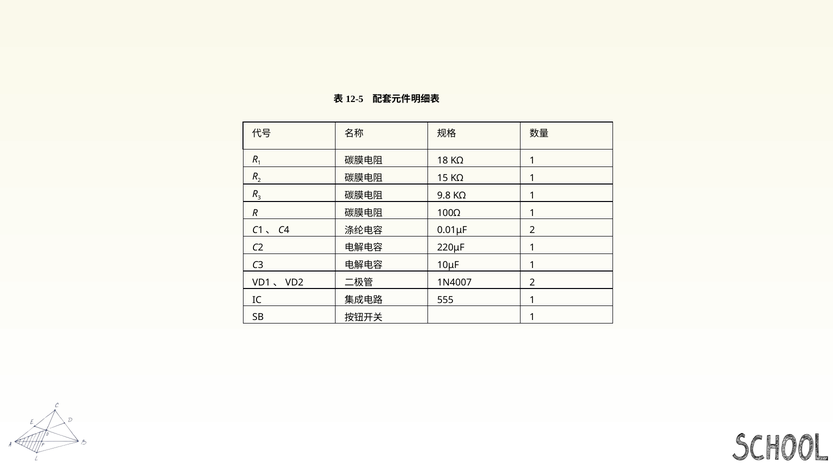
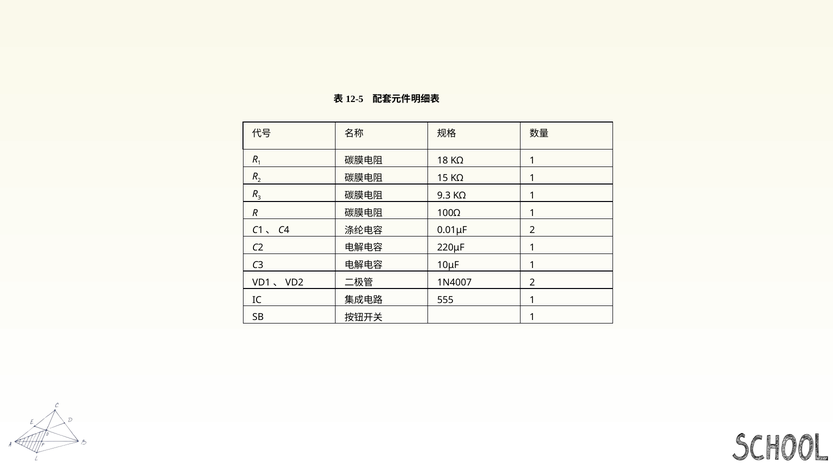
9.8: 9.8 -> 9.3
